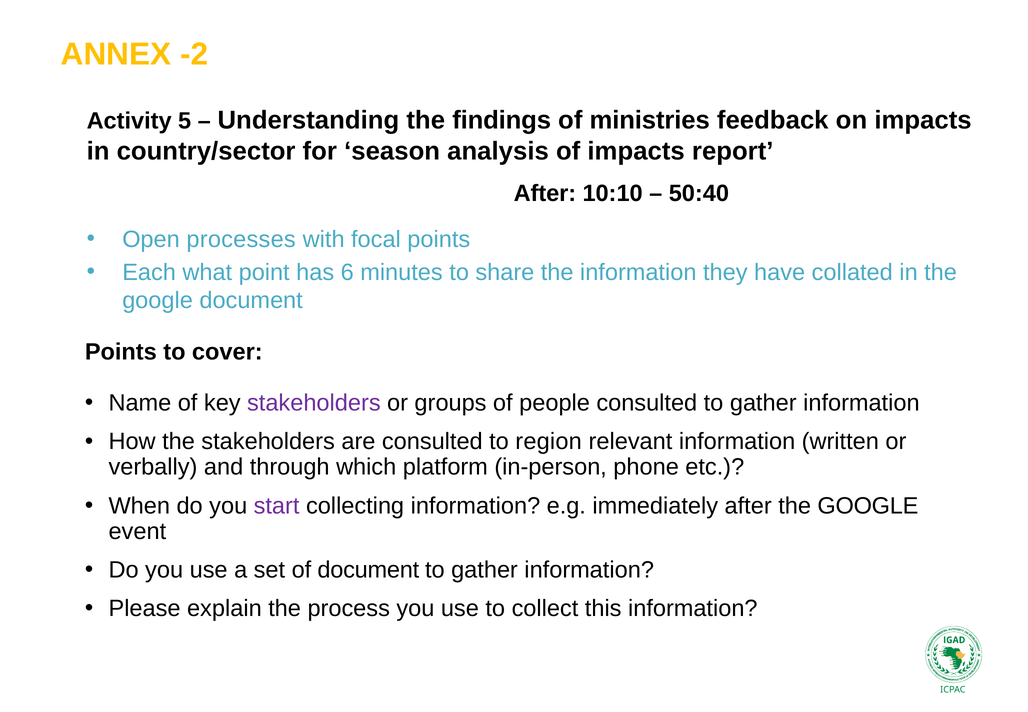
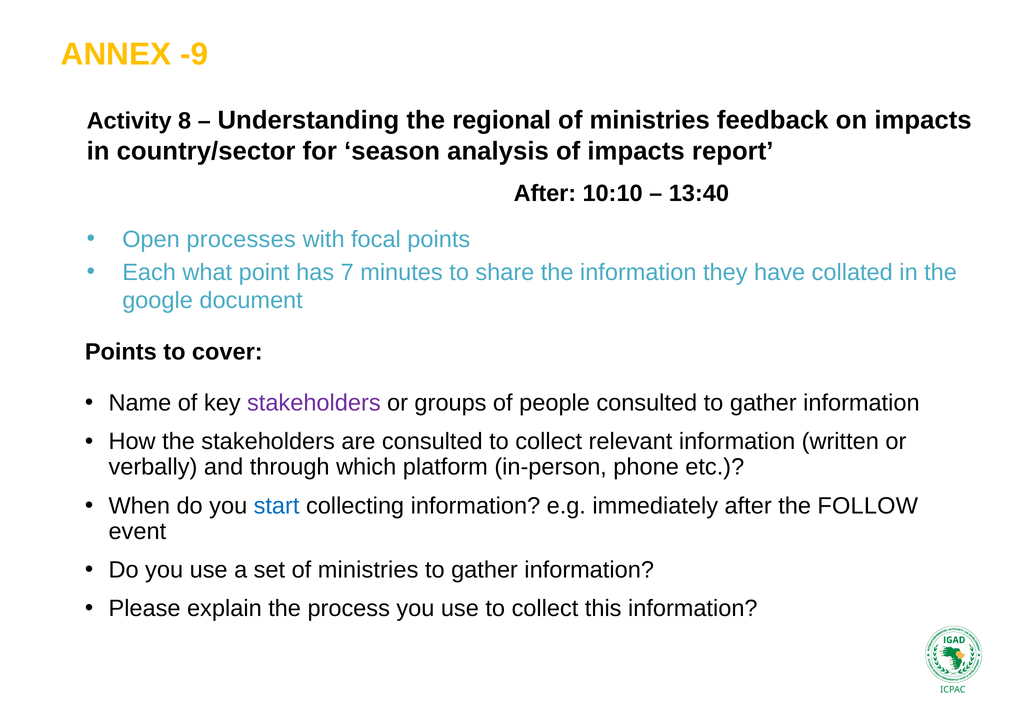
-2: -2 -> -9
5: 5 -> 8
findings: findings -> regional
50:40: 50:40 -> 13:40
6: 6 -> 7
consulted to region: region -> collect
start colour: purple -> blue
after the GOOGLE: GOOGLE -> FOLLOW
set of document: document -> ministries
